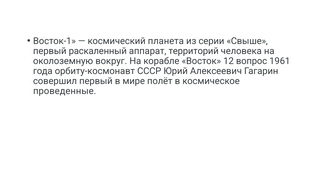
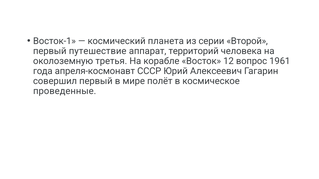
Свыше: Свыше -> Второй
раскаленный: раскаленный -> путешествие
вокруг: вокруг -> третья
орбиту-космонавт: орбиту-космонавт -> апреля-космонавт
